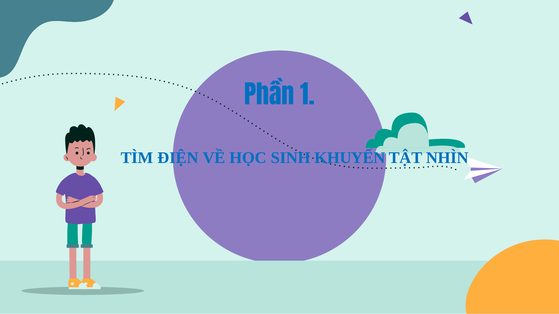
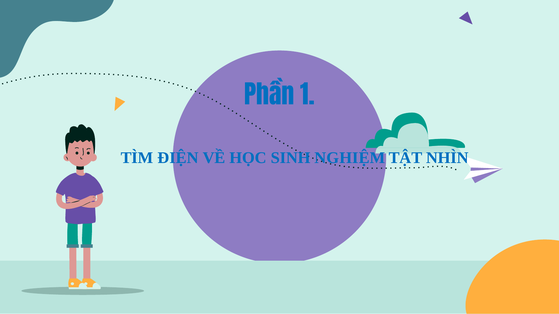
KHUYẾN: KHUYẾN -> NGHIỆM
